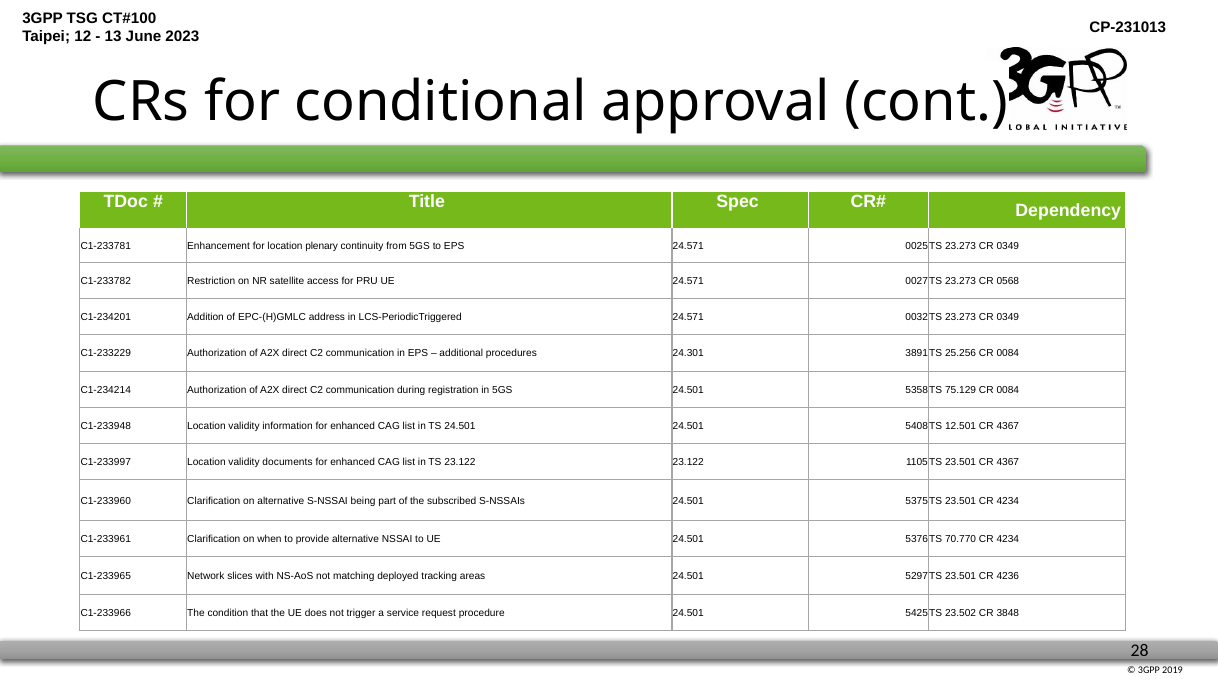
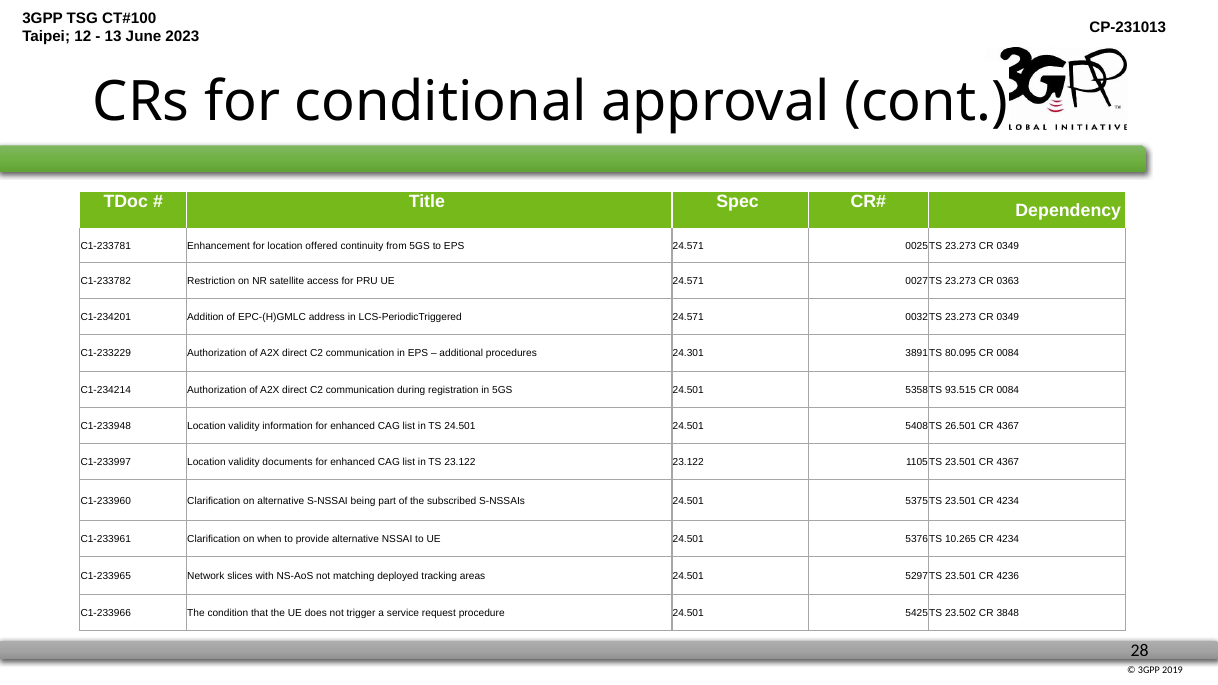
plenary: plenary -> offered
0568: 0568 -> 0363
25.256: 25.256 -> 80.095
75.129: 75.129 -> 93.515
12.501: 12.501 -> 26.501
70.770: 70.770 -> 10.265
